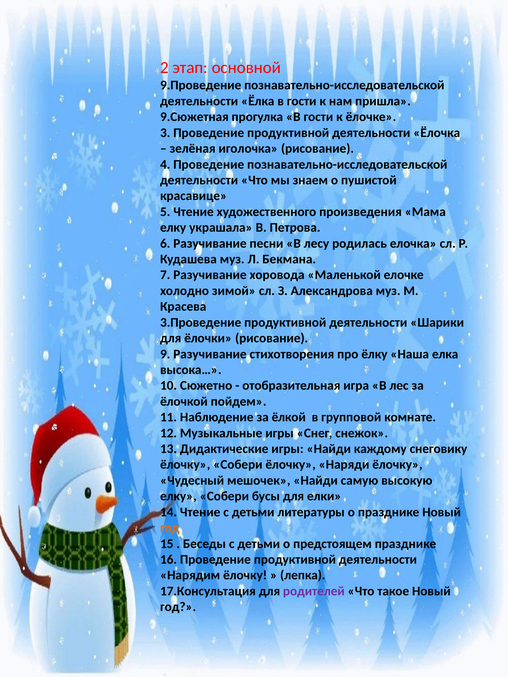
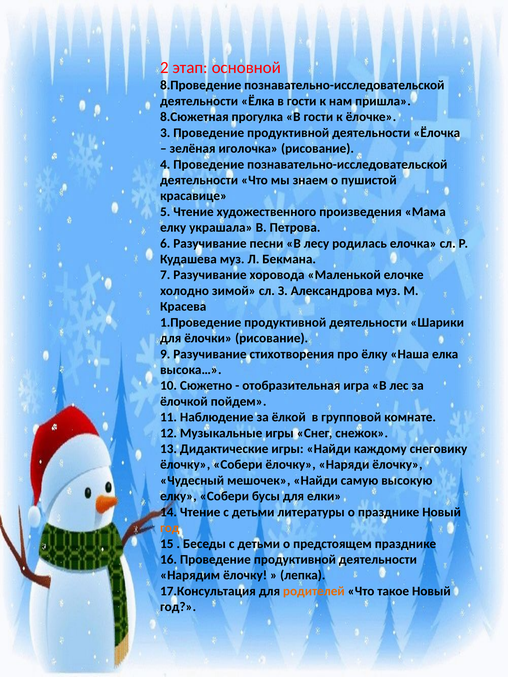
9.Проведение: 9.Проведение -> 8.Проведение
9.Сюжетная: 9.Сюжетная -> 8.Сюжетная
3.Проведение: 3.Проведение -> 1.Проведение
родителей colour: purple -> orange
